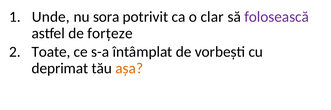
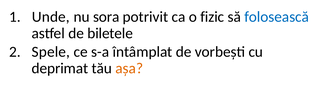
clar: clar -> fizic
folosească colour: purple -> blue
forțeze: forțeze -> biletele
Toate: Toate -> Spele
